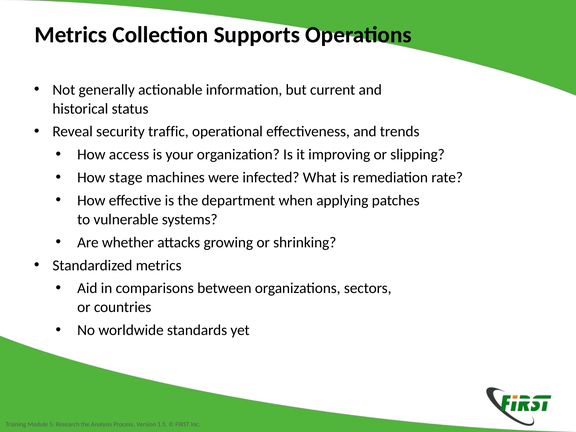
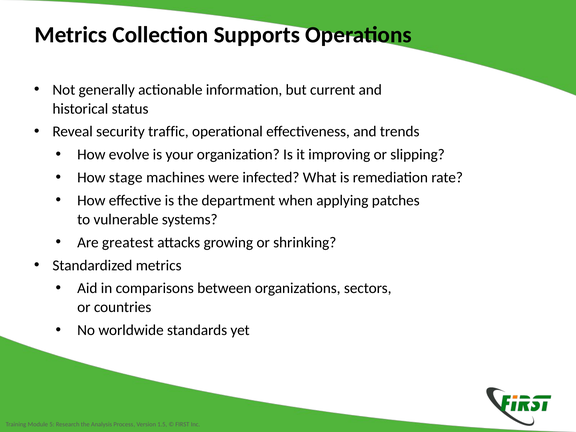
access: access -> evolve
whether: whether -> greatest
